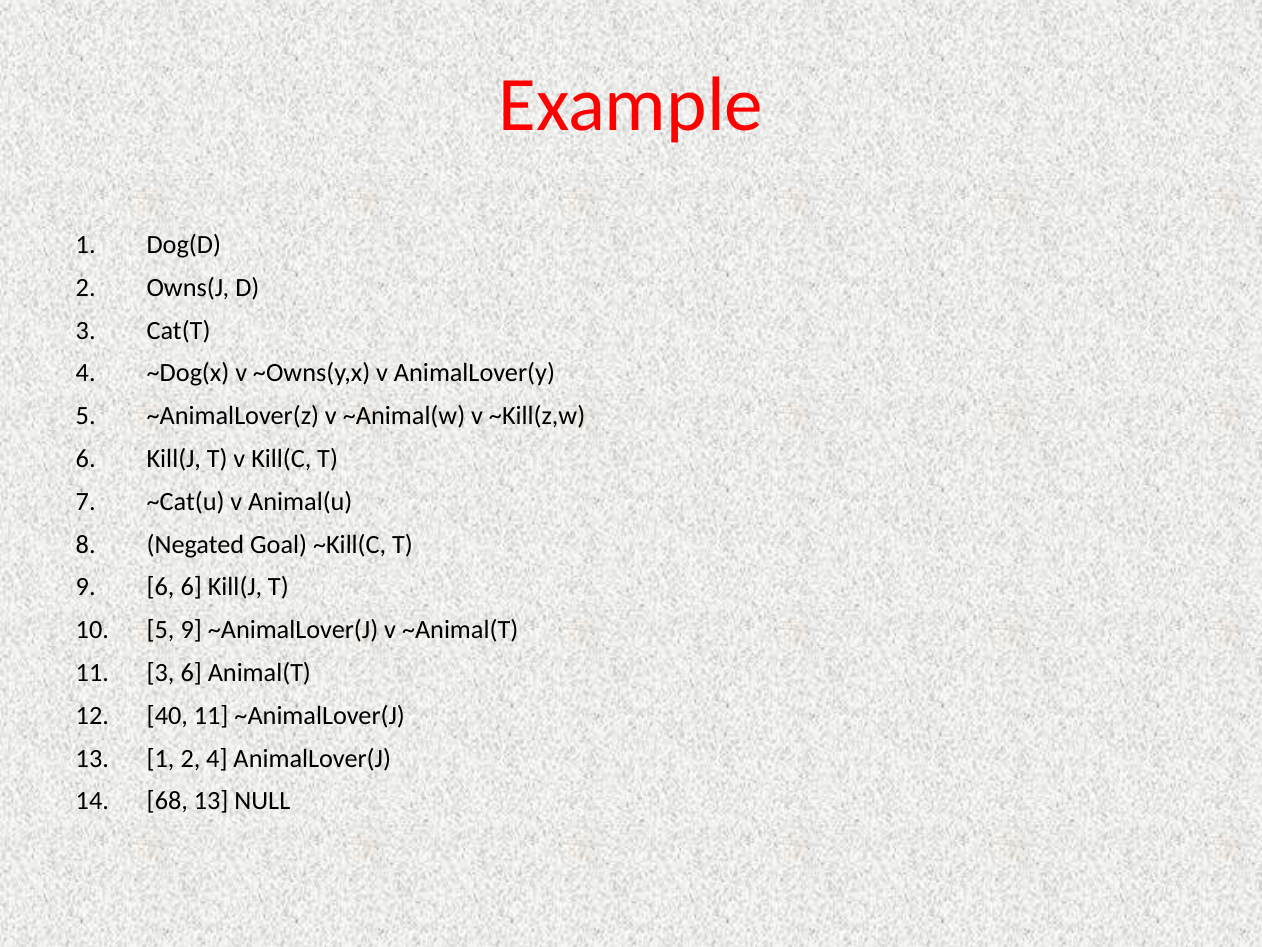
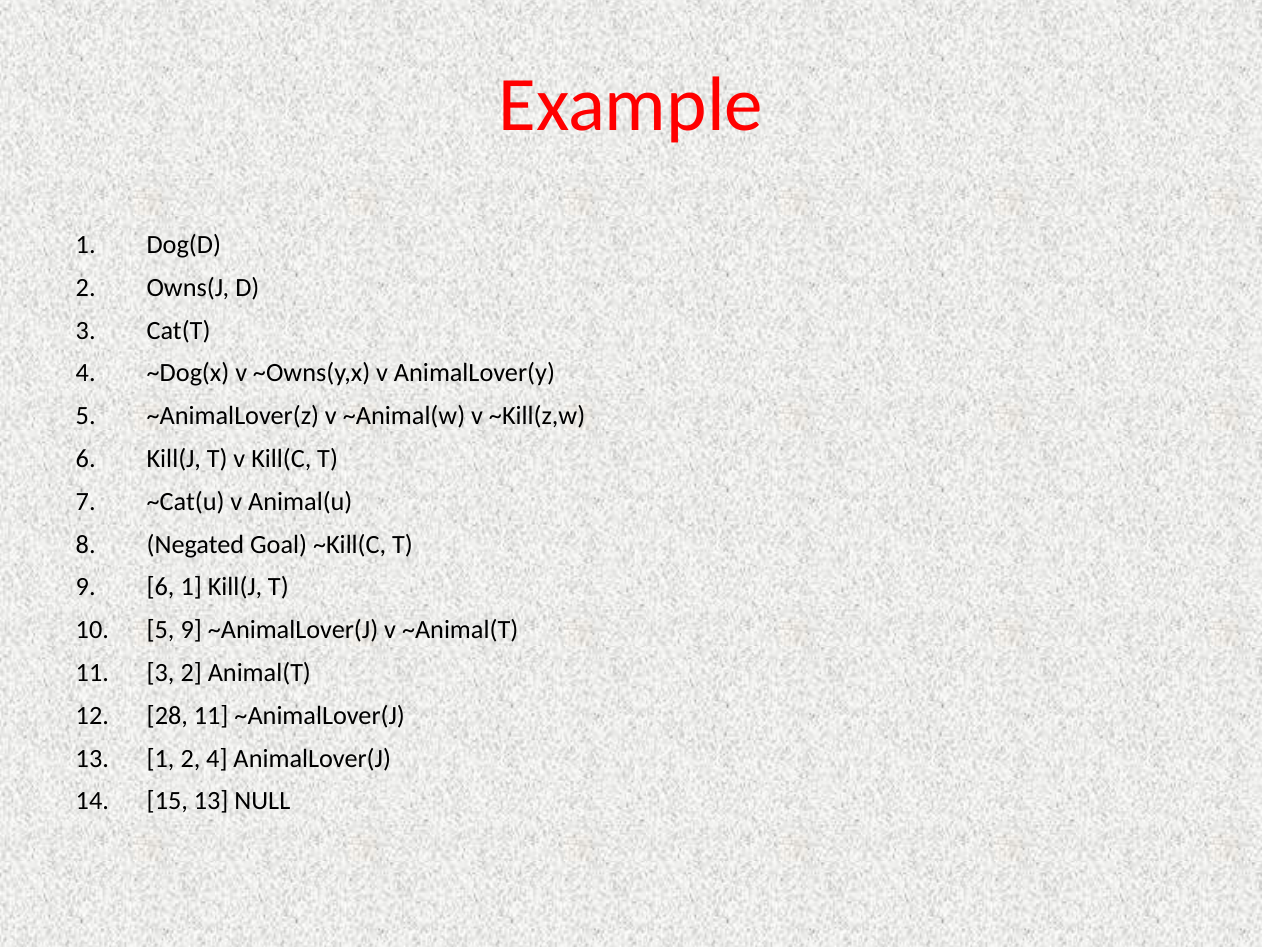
6 6: 6 -> 1
3 6: 6 -> 2
40: 40 -> 28
68: 68 -> 15
